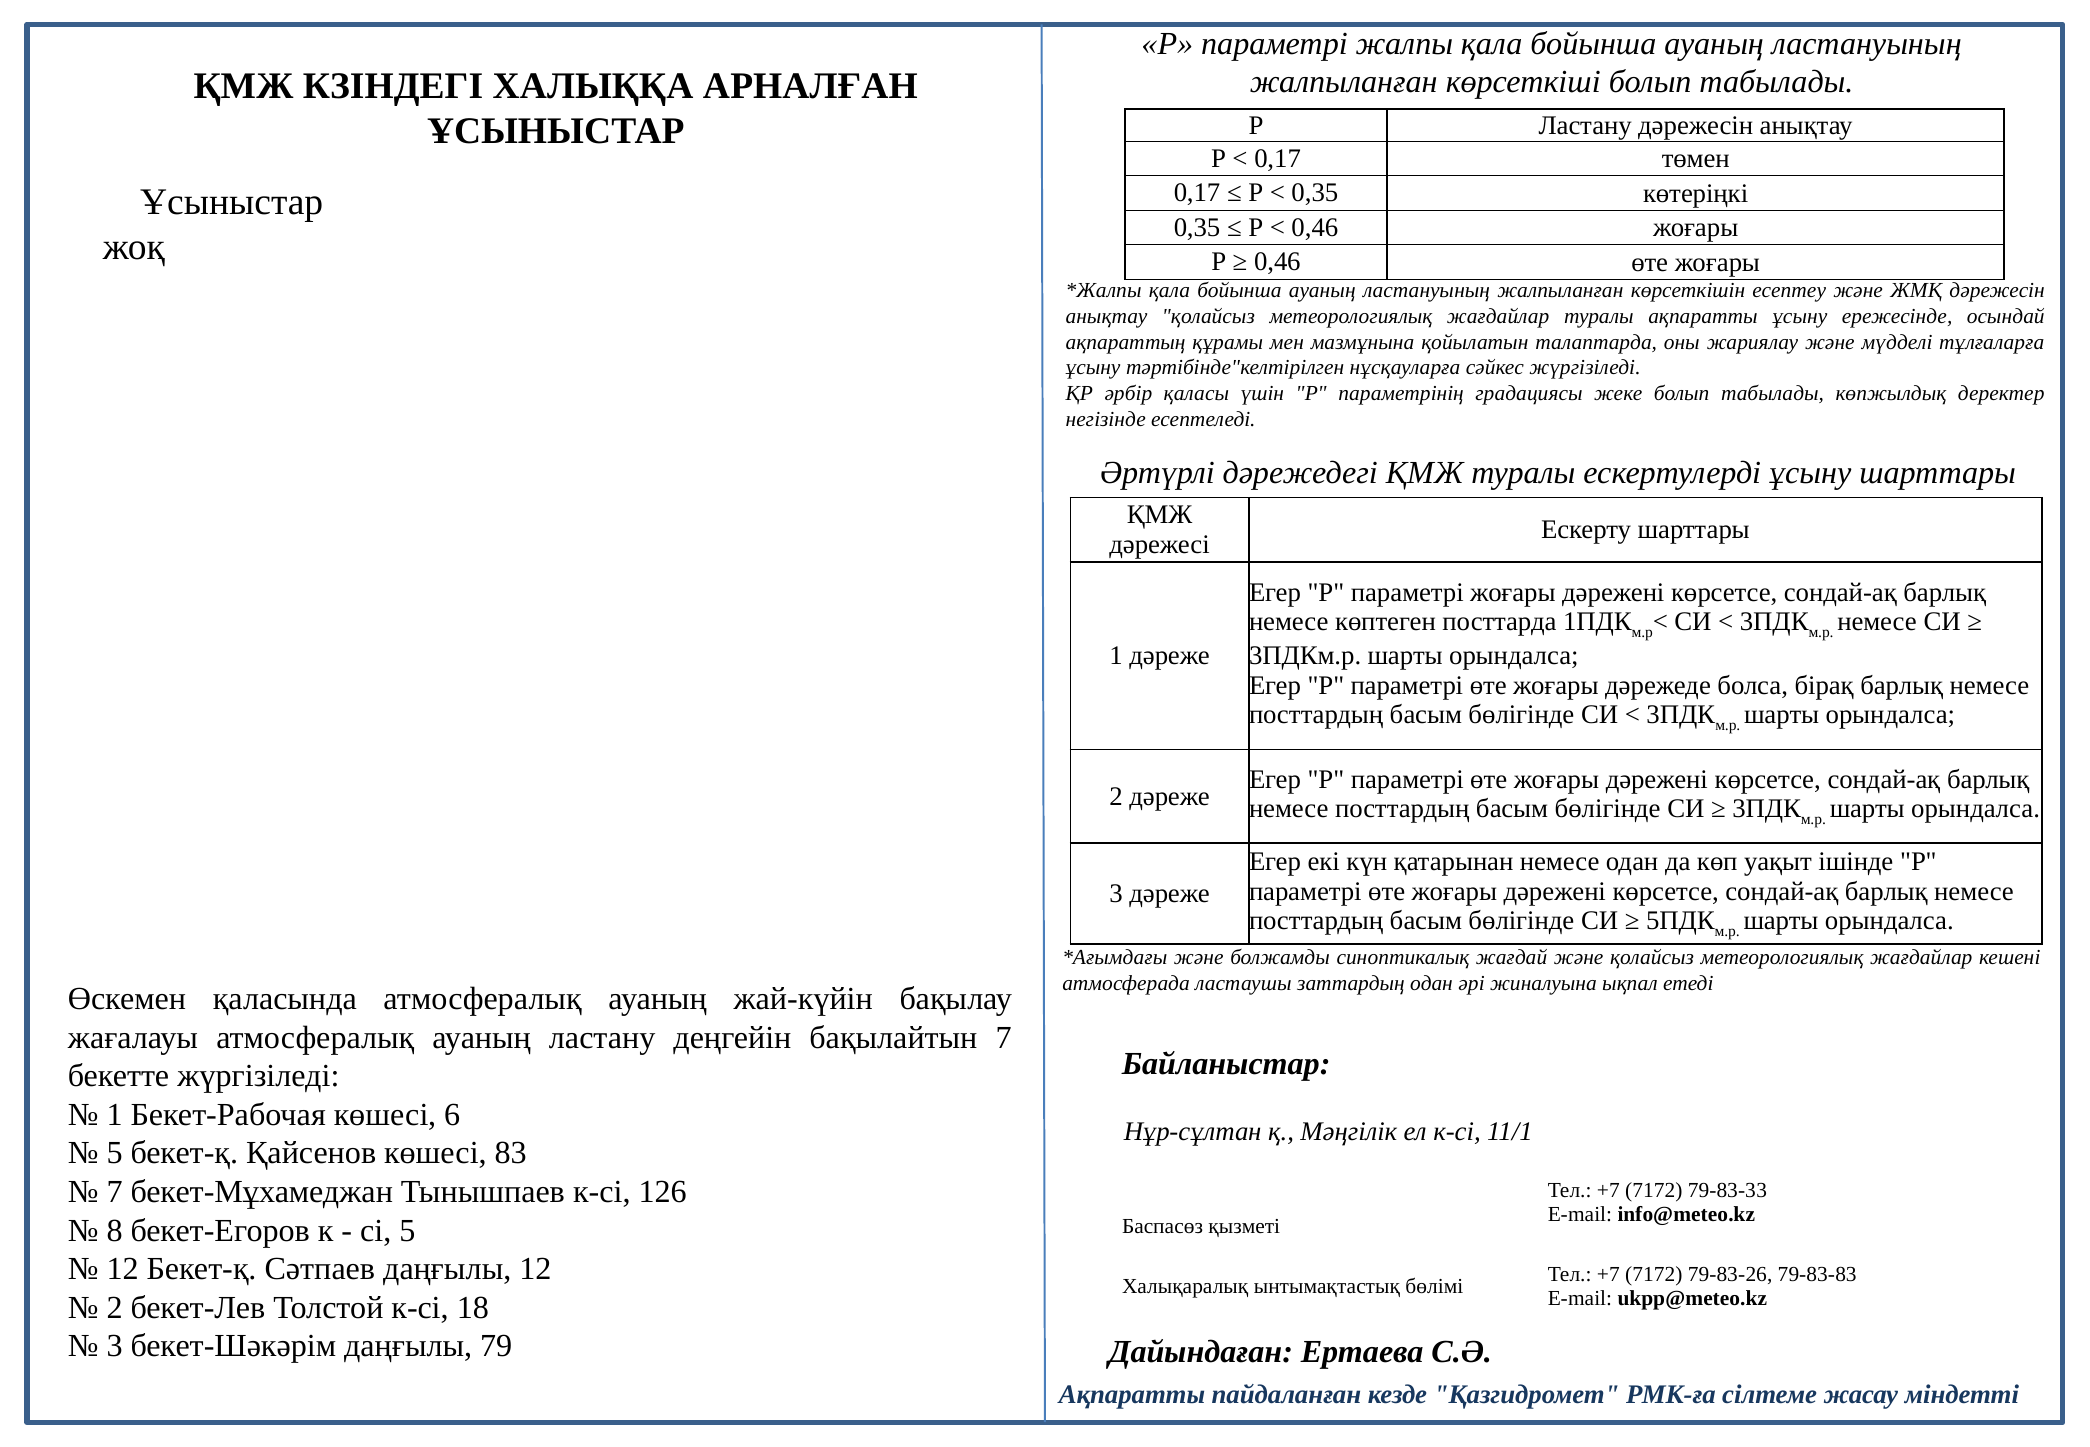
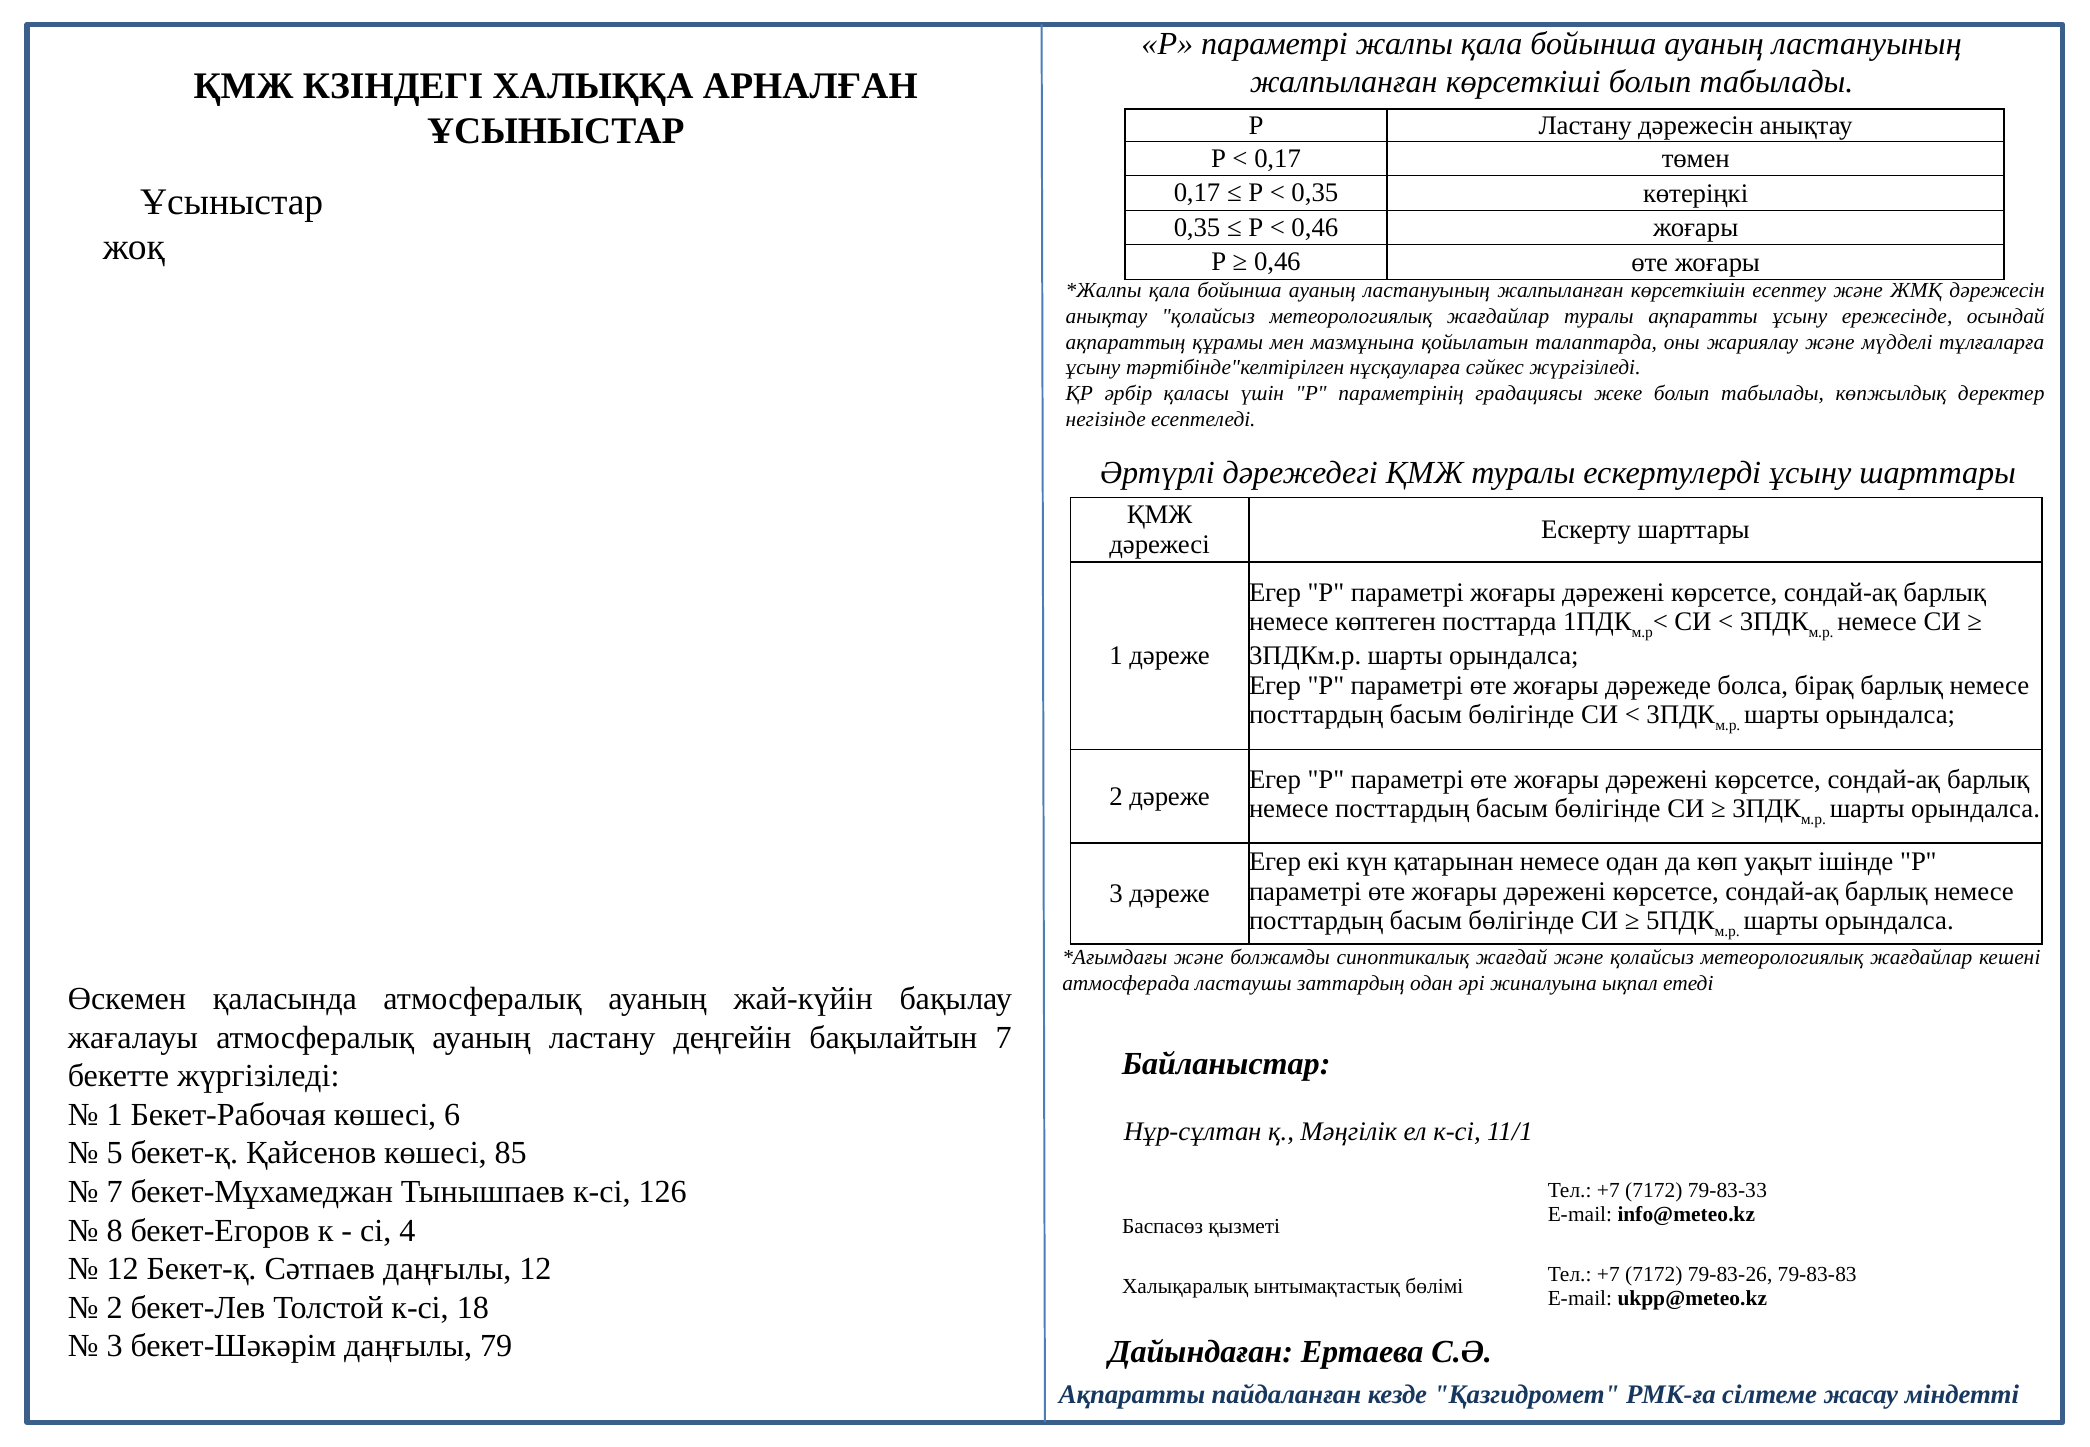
83: 83 -> 85
сі 5: 5 -> 4
